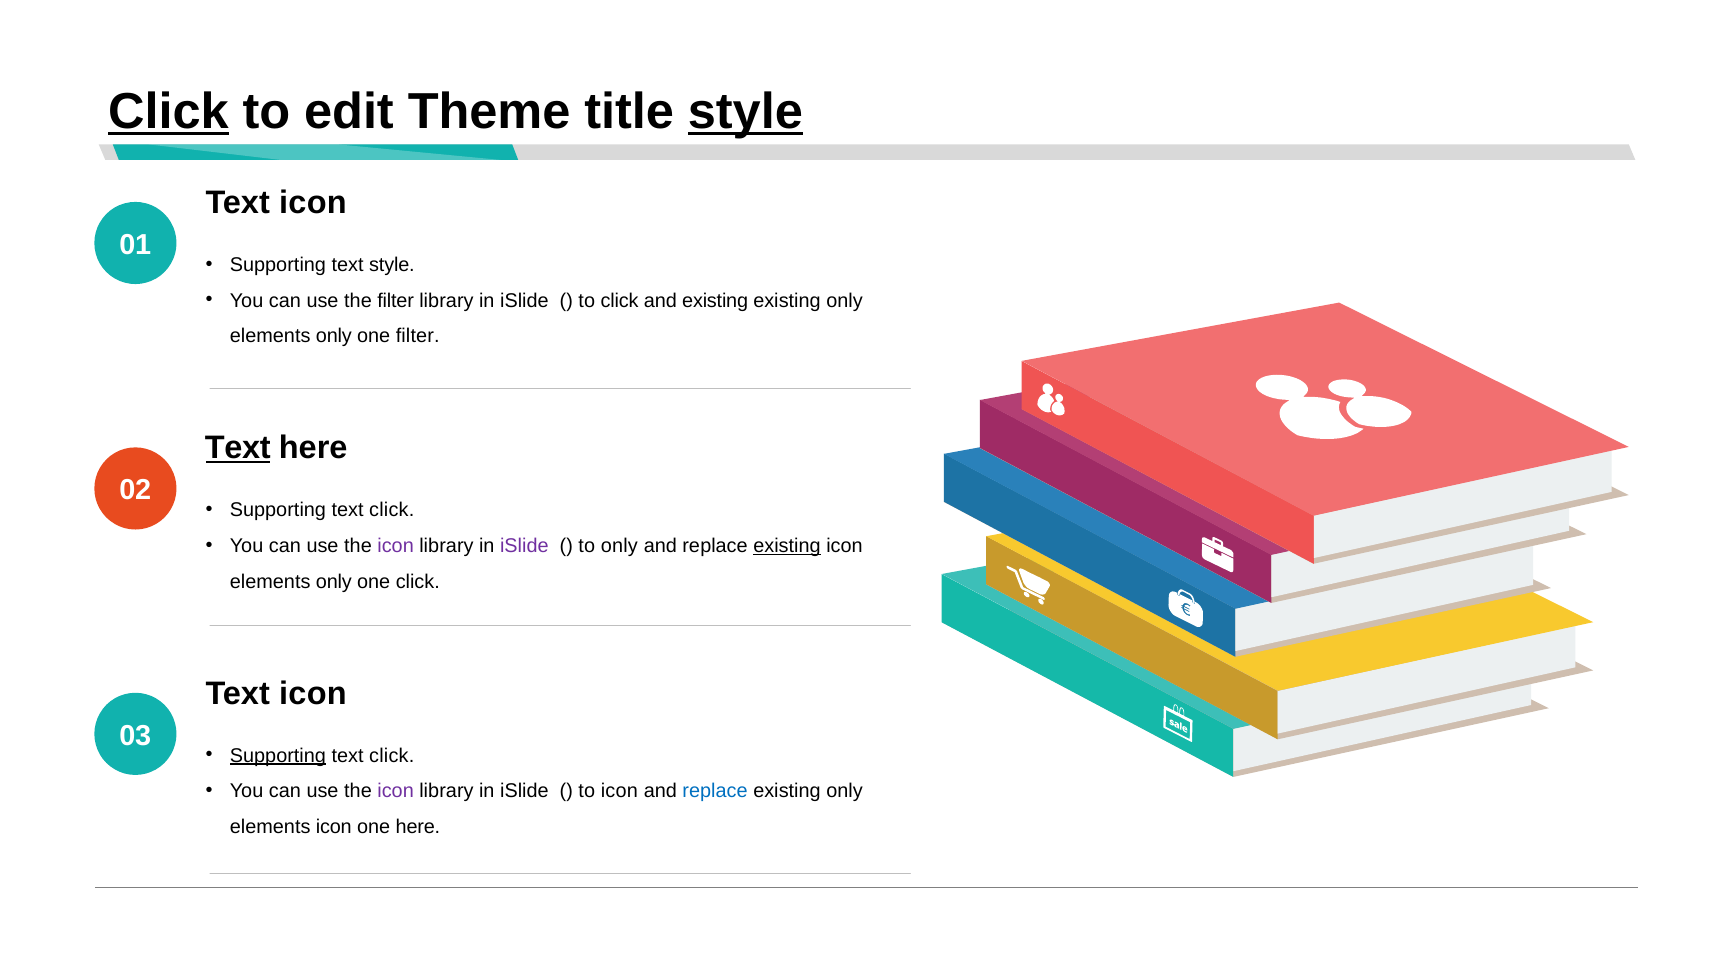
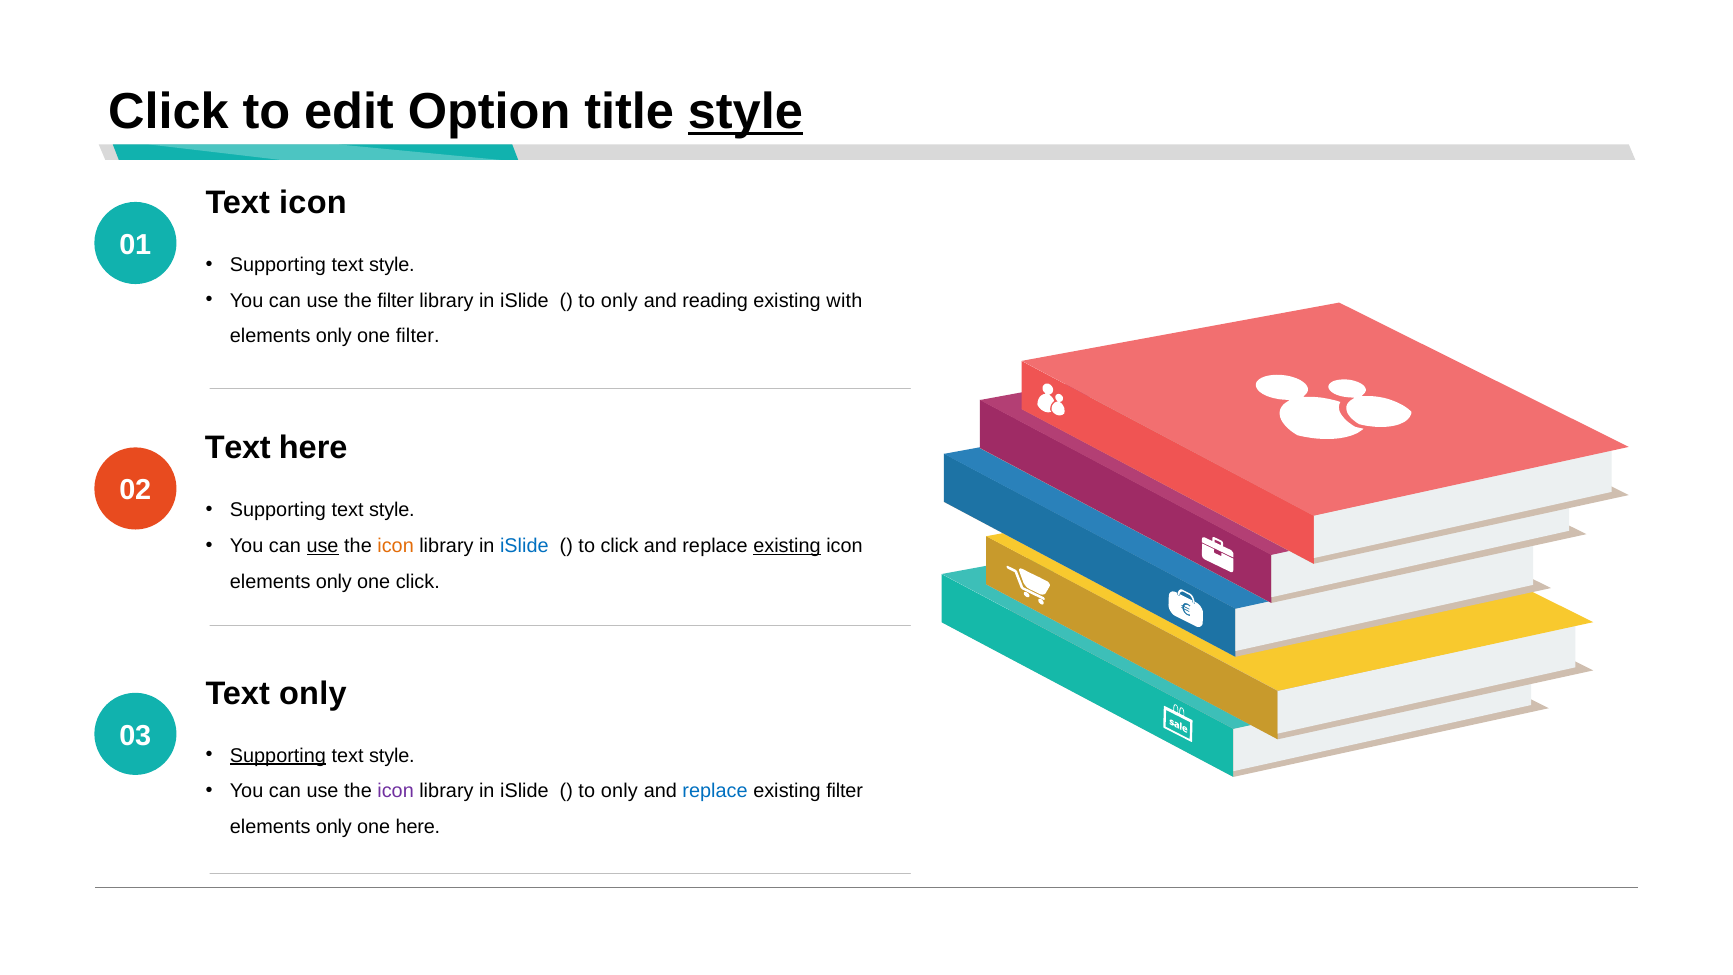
Click at (169, 112) underline: present -> none
Theme: Theme -> Option
click at (620, 300): click -> only
and existing: existing -> reading
only at (845, 300): only -> with
Text at (238, 448) underline: present -> none
click at (392, 510): click -> style
use at (323, 546) underline: none -> present
icon at (396, 546) colour: purple -> orange
iSlide at (524, 546) colour: purple -> blue
to only: only -> click
icon at (313, 693): icon -> only
click at (392, 755): click -> style
icon at (619, 791): icon -> only
only at (845, 791): only -> filter
icon at (334, 827): icon -> only
